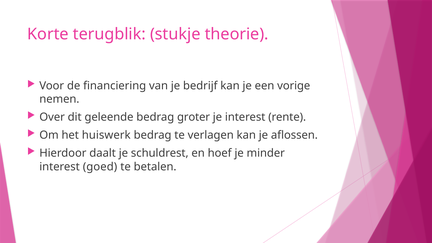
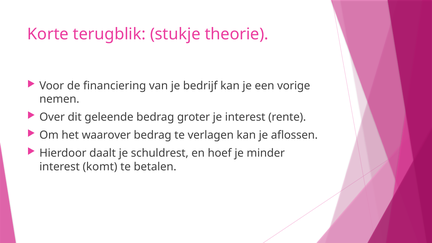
huiswerk: huiswerk -> waarover
goed: goed -> komt
